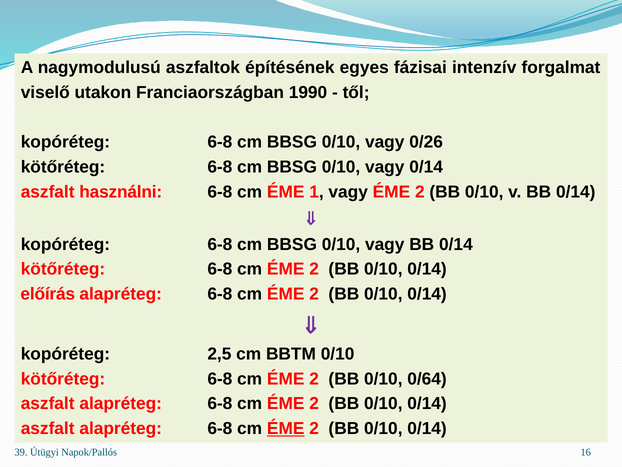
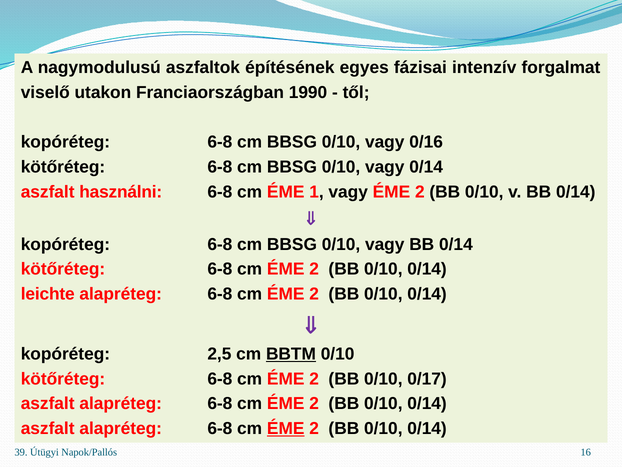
0/26: 0/26 -> 0/16
előírás: előírás -> leichte
BBTM underline: none -> present
0/64: 0/64 -> 0/17
